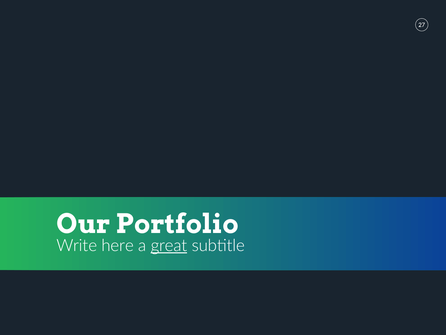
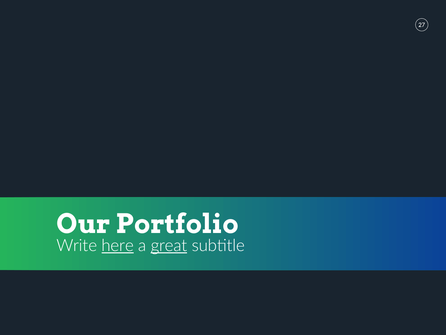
here underline: none -> present
